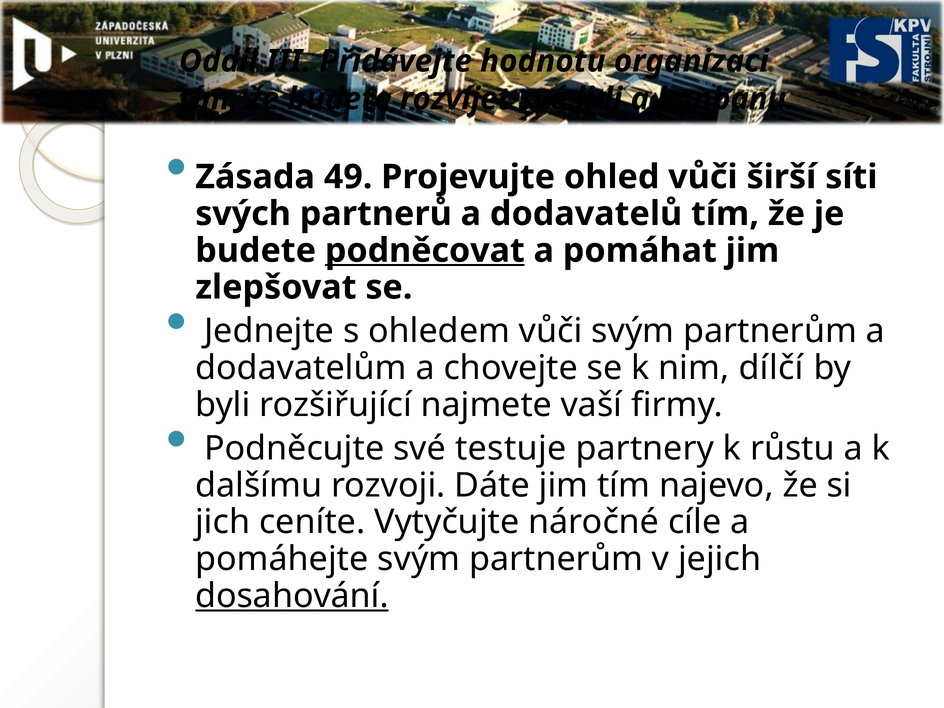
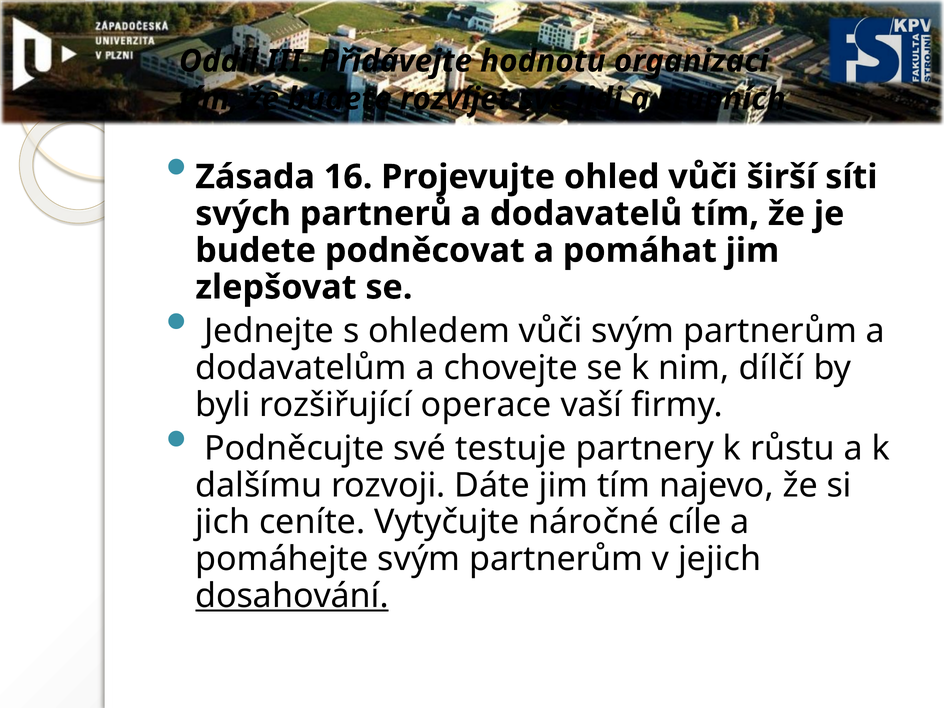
kanbanu: kanbanu -> stupních
49: 49 -> 16
podněcovat underline: present -> none
najmete: najmete -> operace
